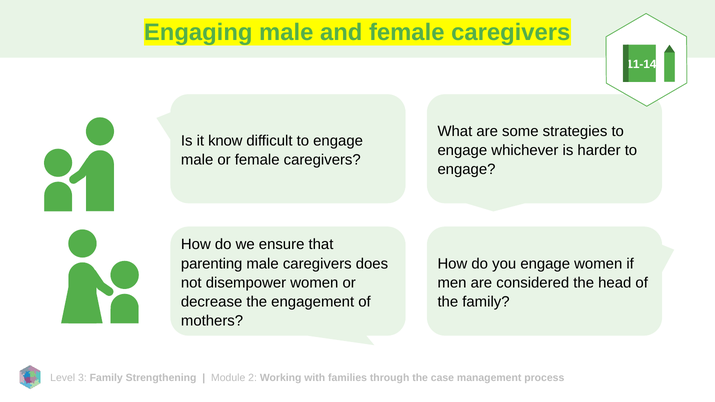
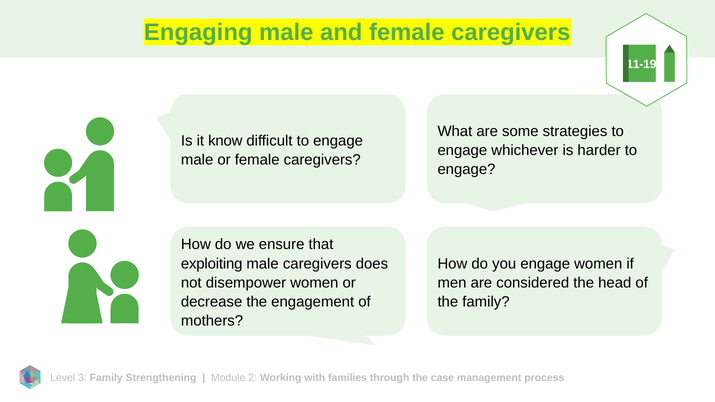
11-14: 11-14 -> 11-19
parenting: parenting -> exploiting
